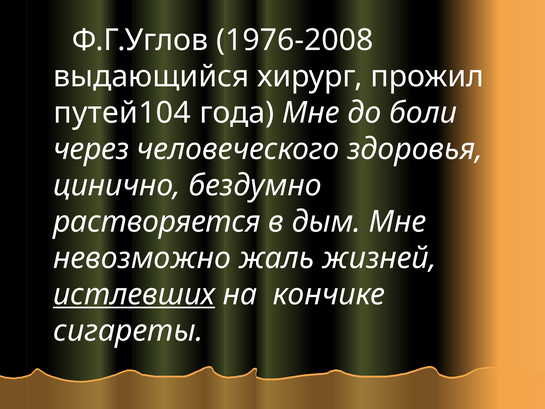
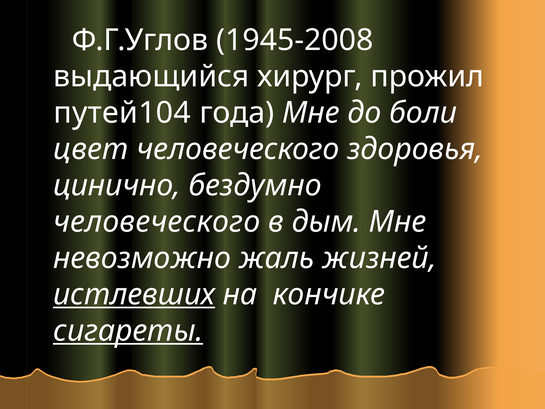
1976-2008: 1976-2008 -> 1945-2008
через: через -> цвет
растворяется at (157, 222): растворяется -> человеческого
сигареты underline: none -> present
